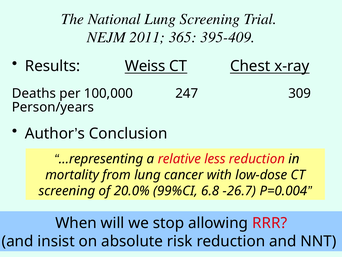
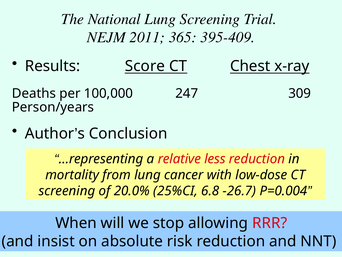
Weiss: Weiss -> Score
99%CI: 99%CI -> 25%CI
